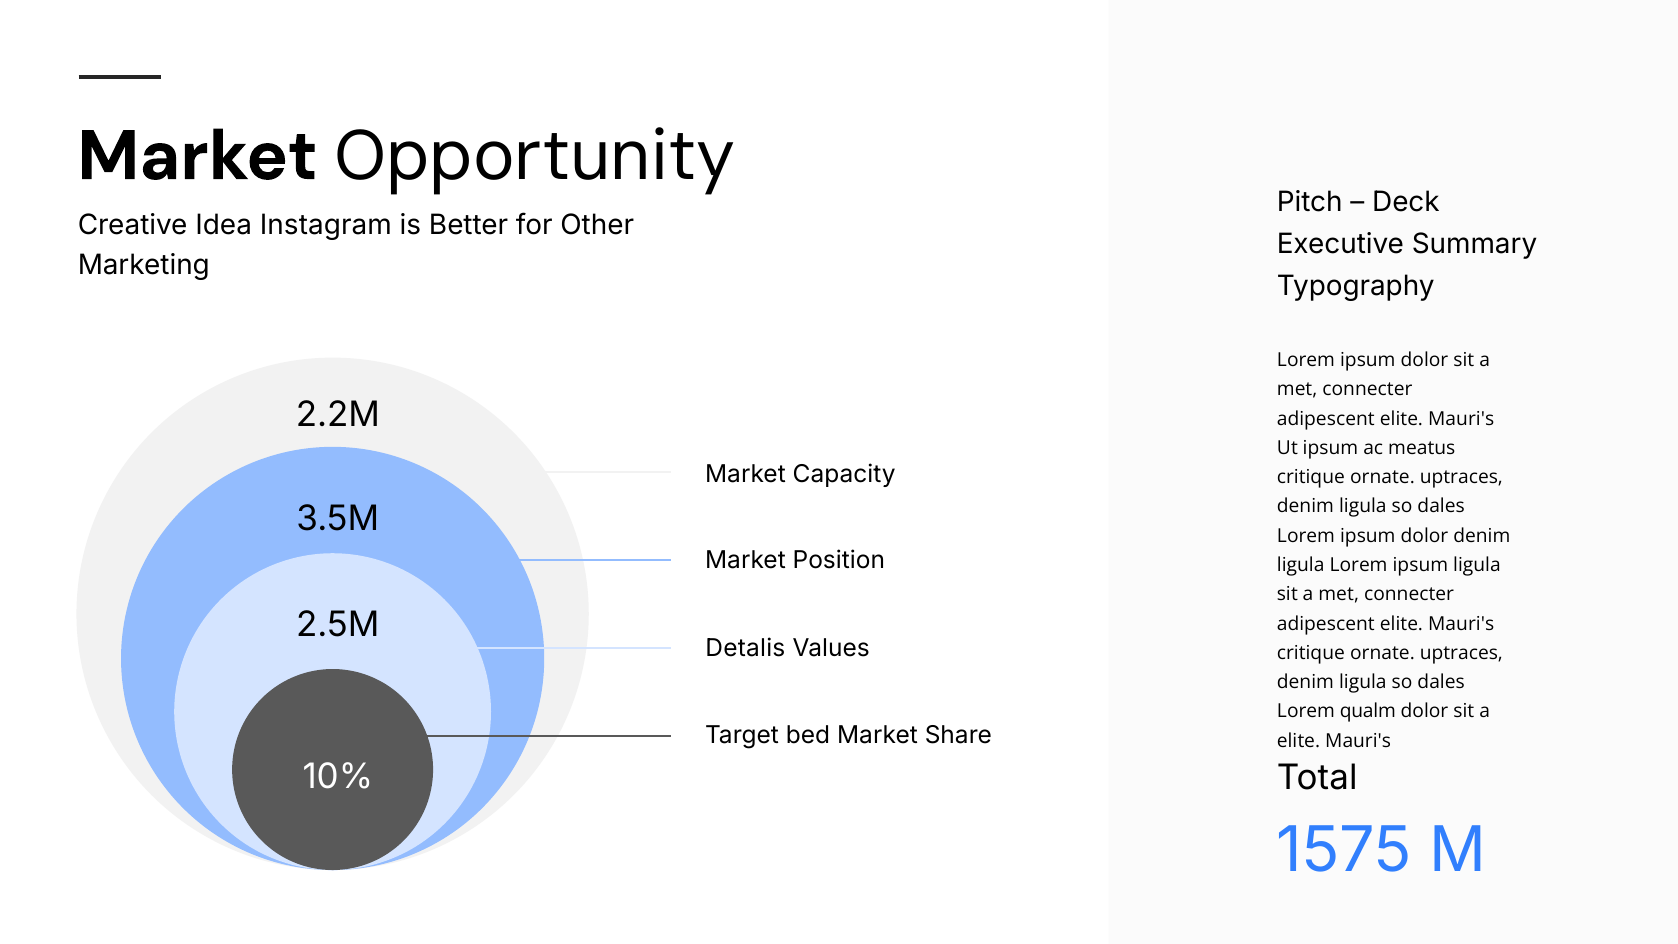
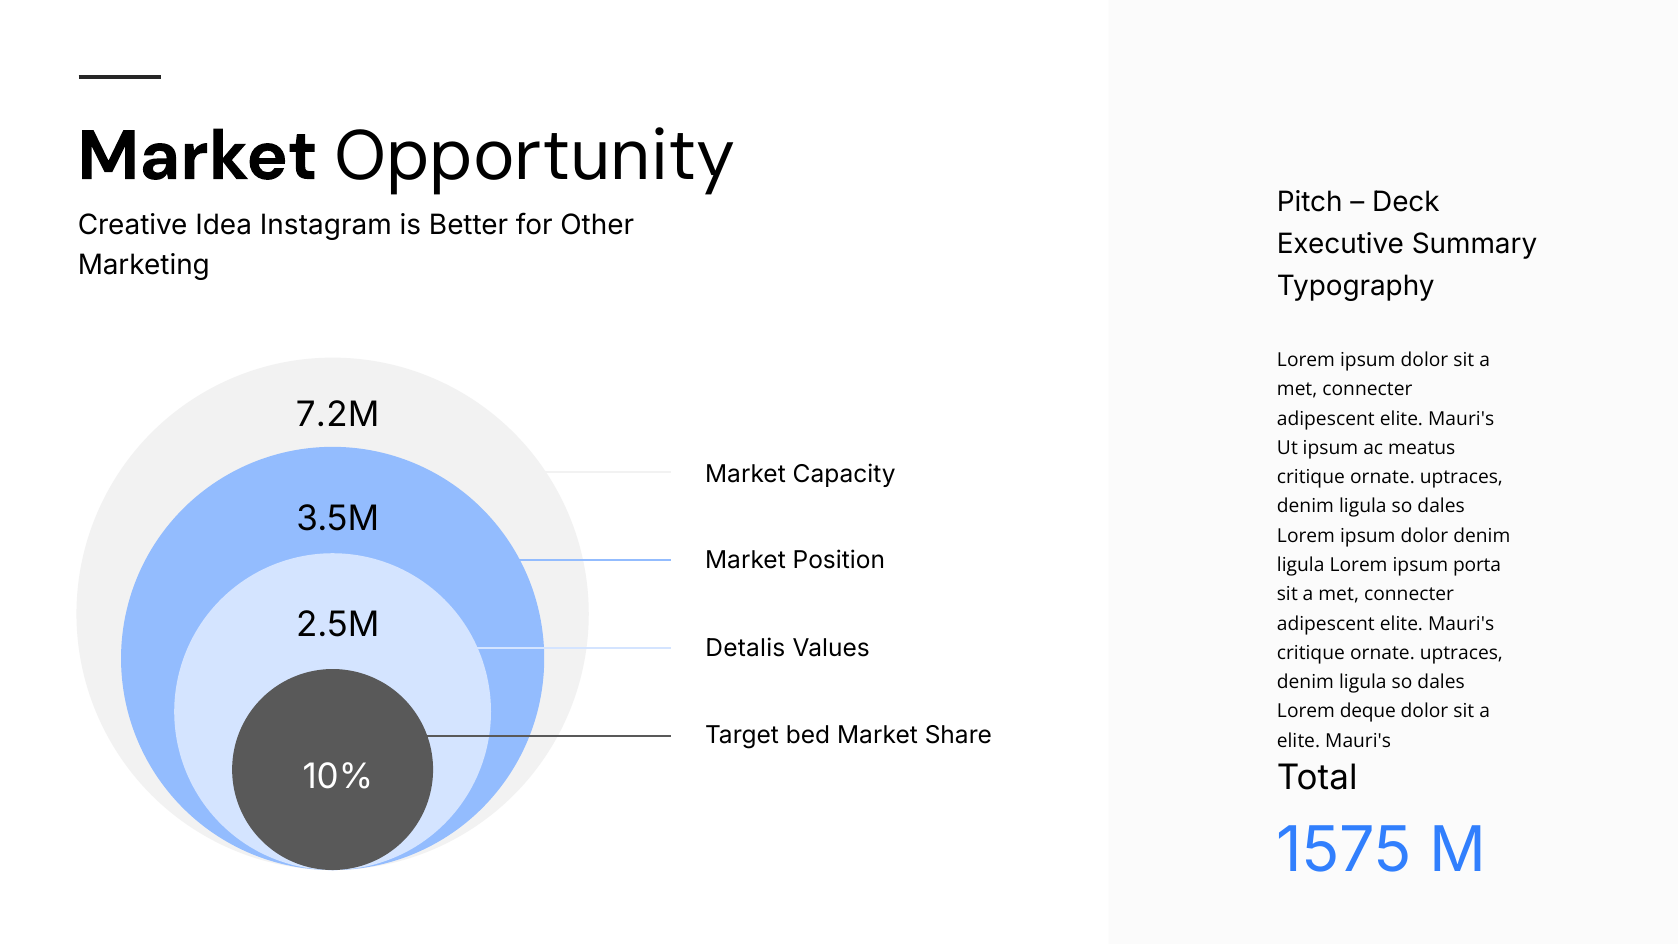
2.2M: 2.2M -> 7.2M
ipsum ligula: ligula -> porta
qualm: qualm -> deque
